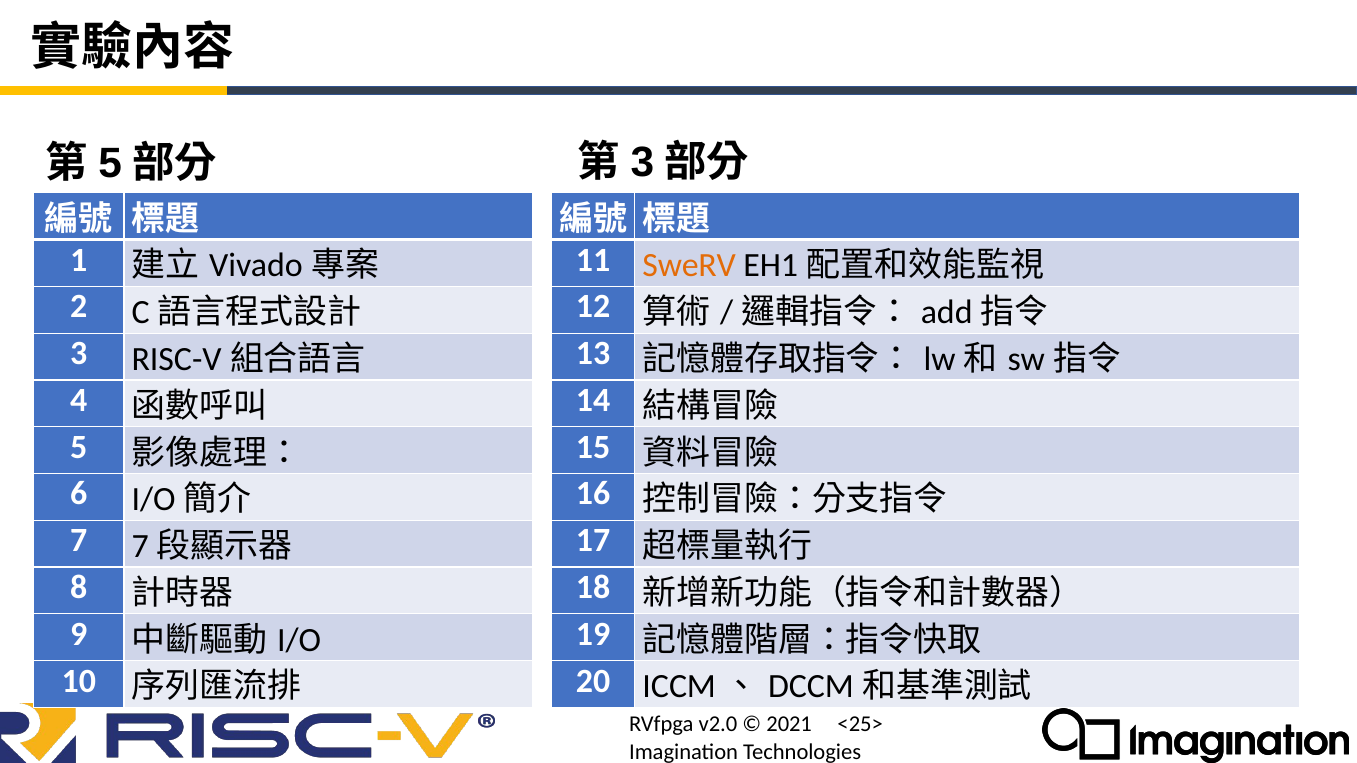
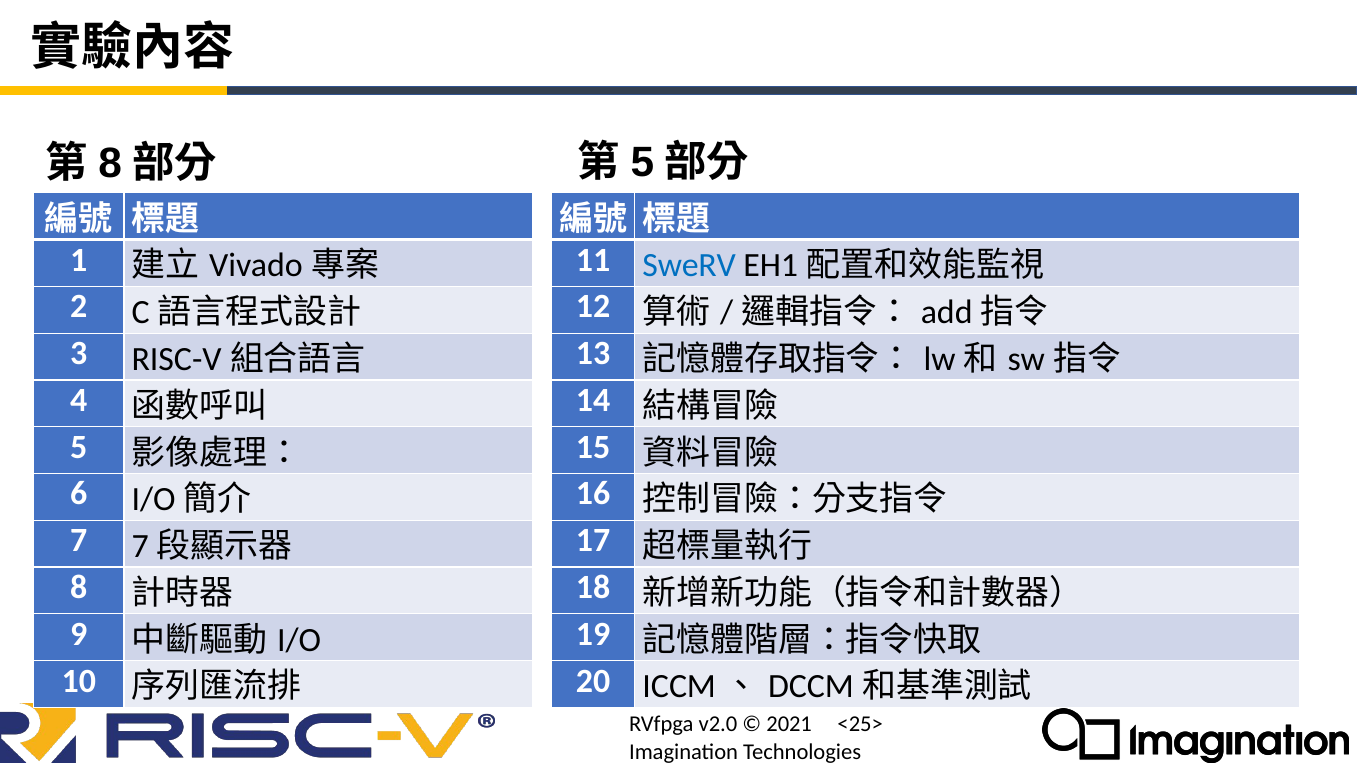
5 at (110, 164): 5 -> 8
3 at (642, 163): 3 -> 5
SweRV colour: orange -> blue
